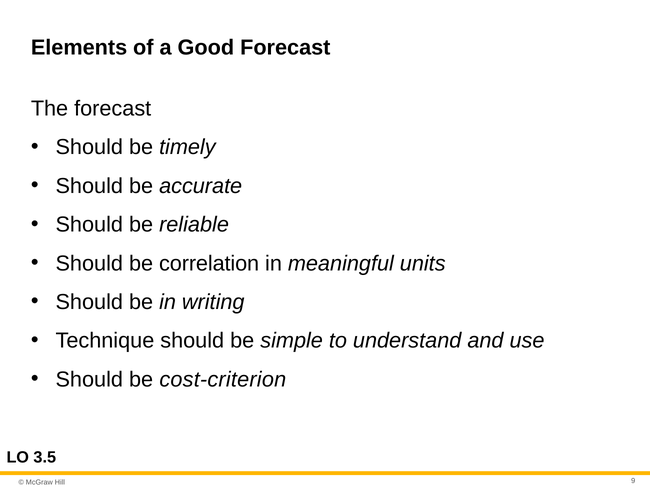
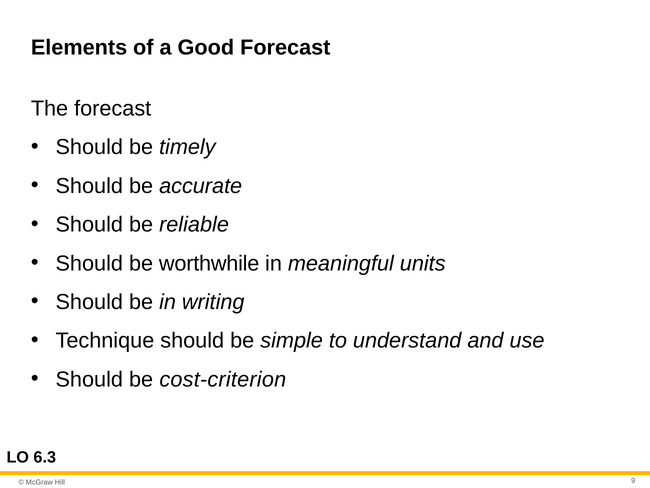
correlation: correlation -> worthwhile
3.5: 3.5 -> 6.3
